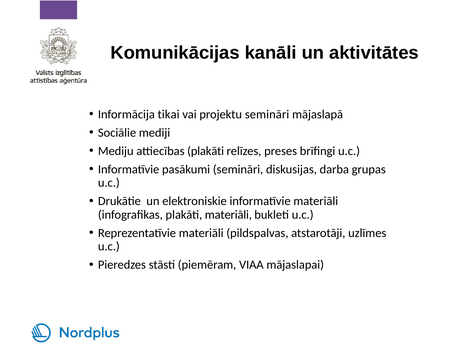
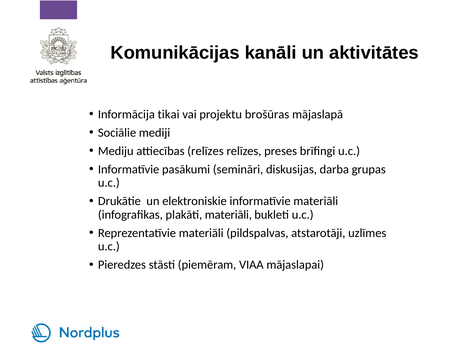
projektu semināri: semināri -> brošūras
attiecības plakāti: plakāti -> relīzes
